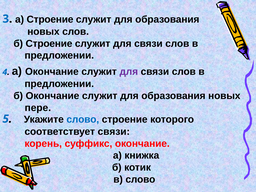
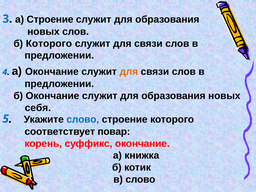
б Строение: Строение -> Которого
для at (129, 72) colour: purple -> orange
пере: пере -> себя
соответствует связи: связи -> повар
